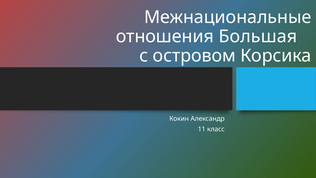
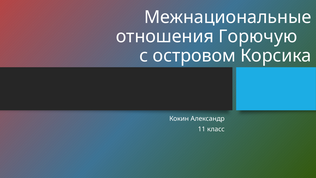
Большая: Большая -> Горючую
